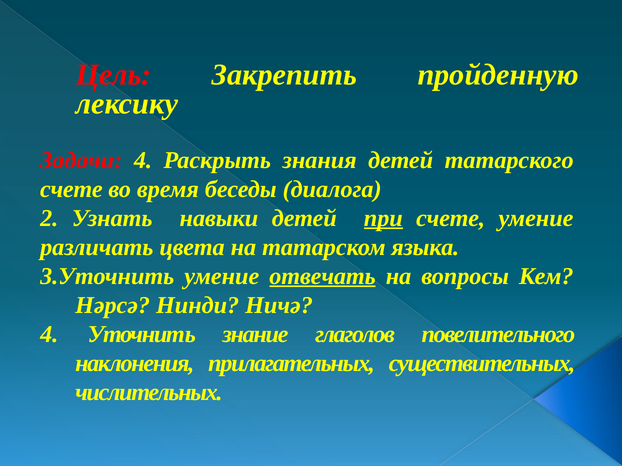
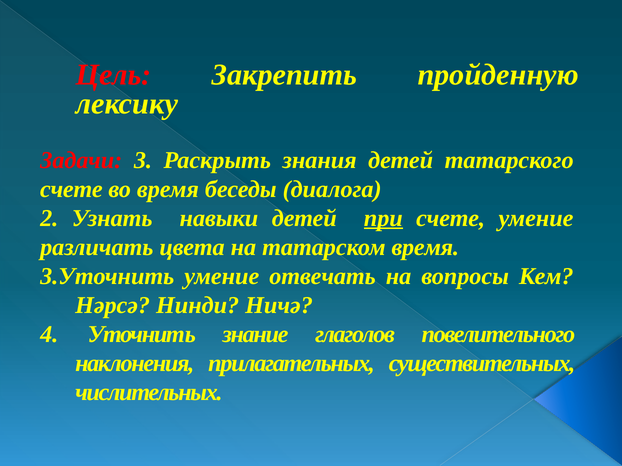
Задачи 4: 4 -> 3
татарском языка: языка -> время
отвечать underline: present -> none
